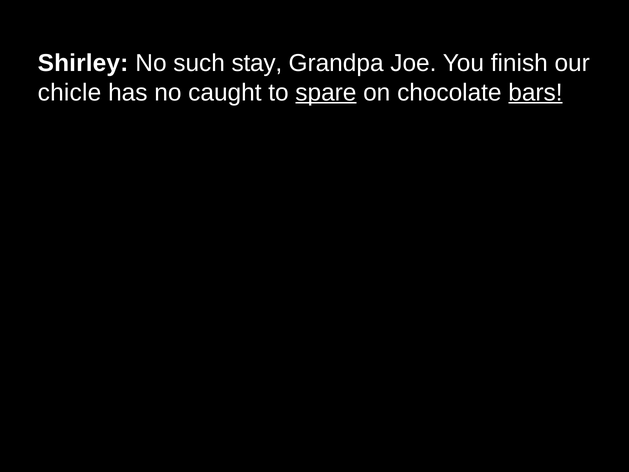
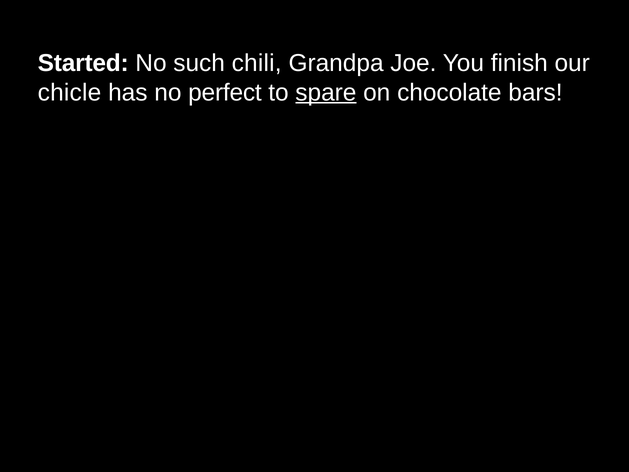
Shirley: Shirley -> Started
stay: stay -> chili
caught: caught -> perfect
bars underline: present -> none
